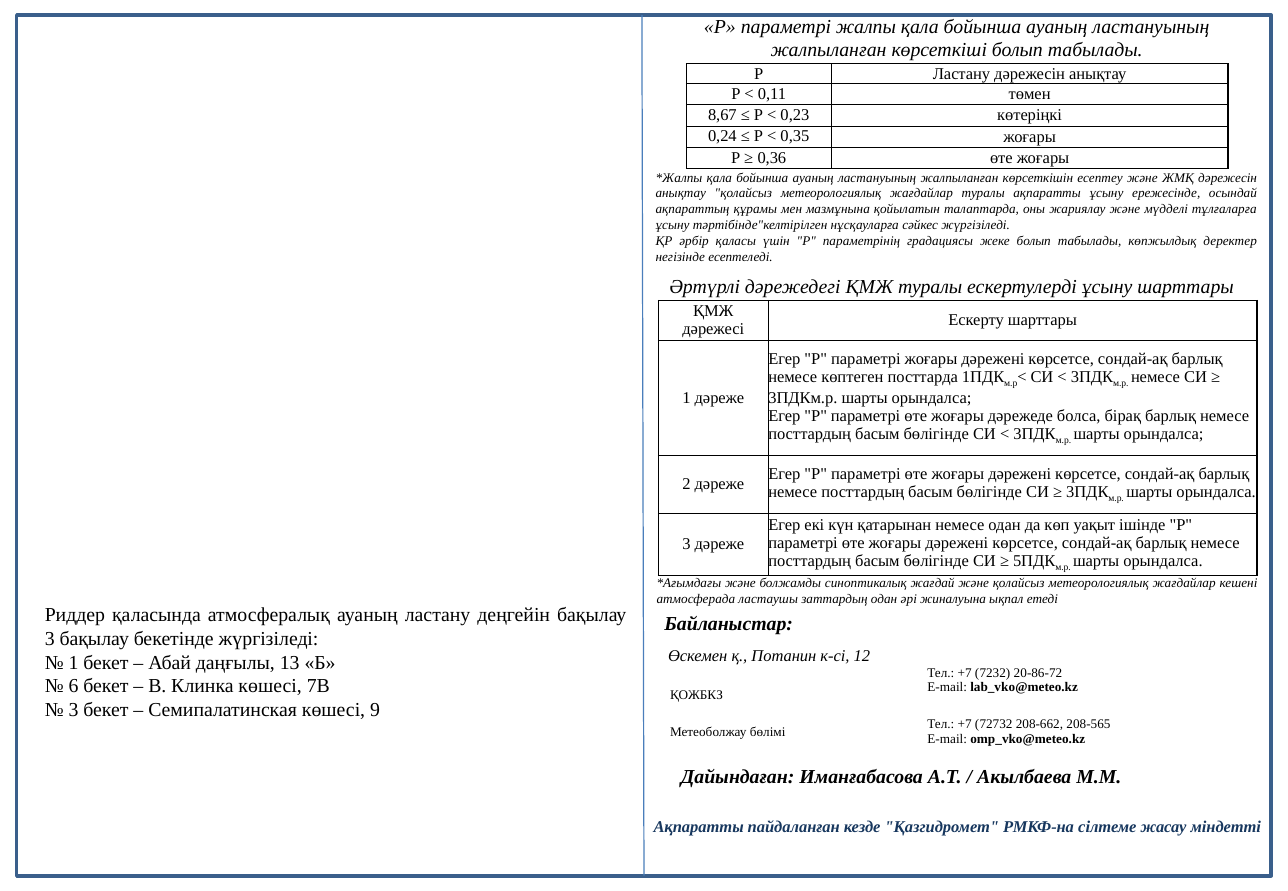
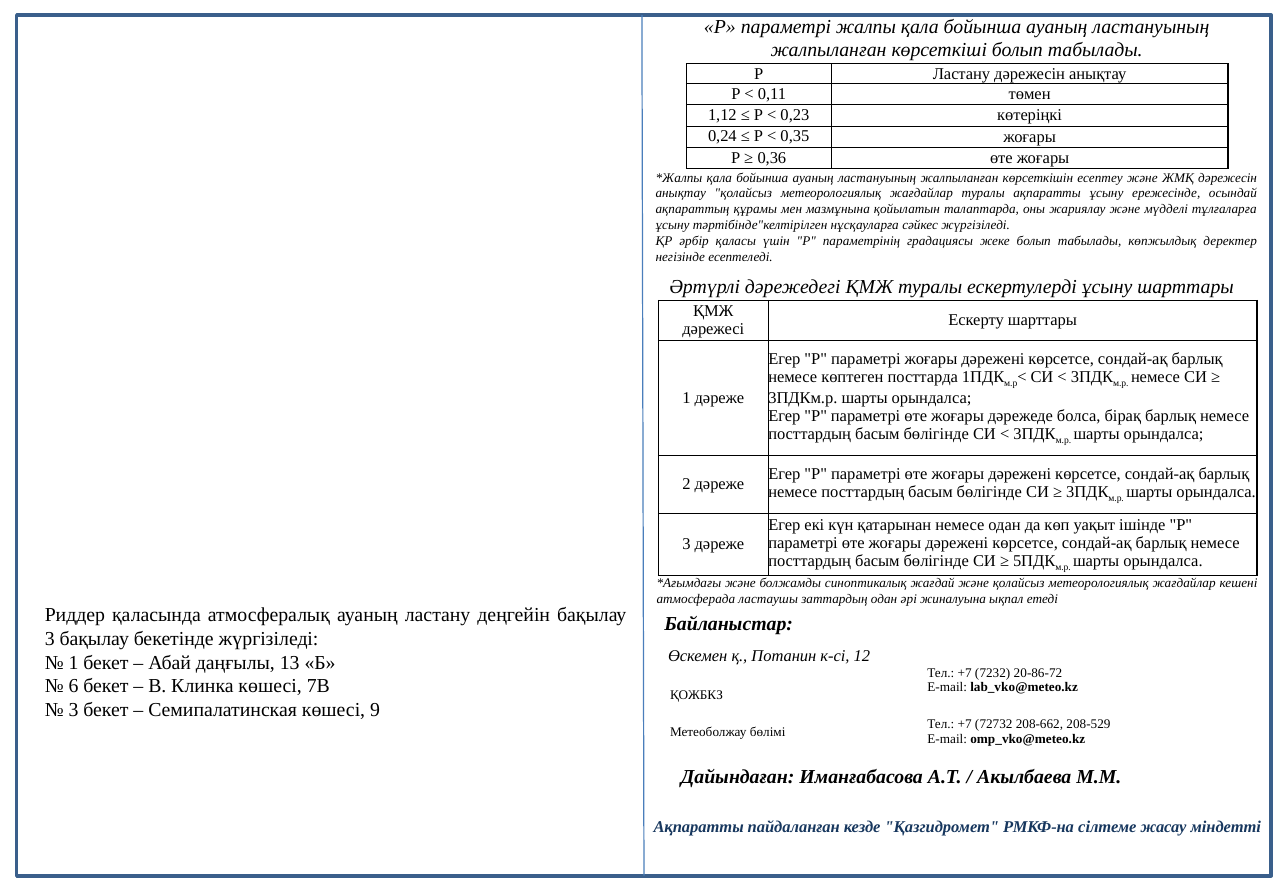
8,67: 8,67 -> 1,12
208-565: 208-565 -> 208-529
